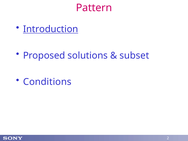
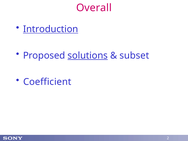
Pattern: Pattern -> Overall
solutions underline: none -> present
Conditions: Conditions -> Coefficient
